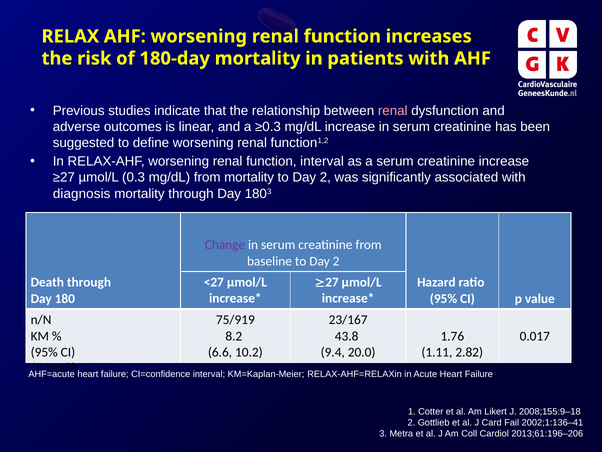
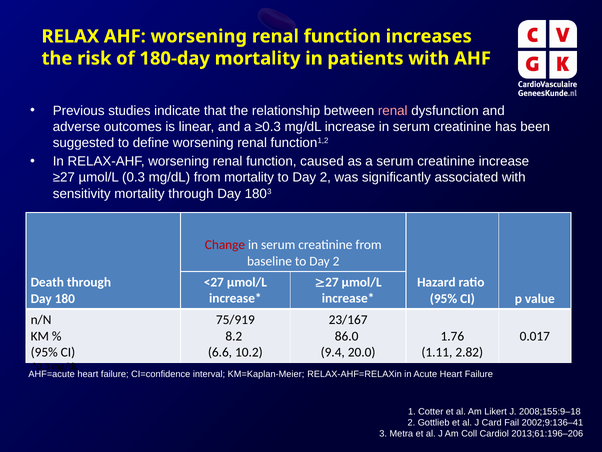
function interval: interval -> caused
diagnosis: diagnosis -> sensitivity
Change colour: purple -> red
43.8: 43.8 -> 86.0
2002;1:136–41: 2002;1:136–41 -> 2002;9:136–41
